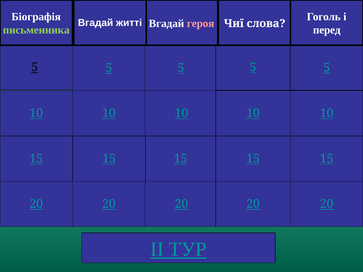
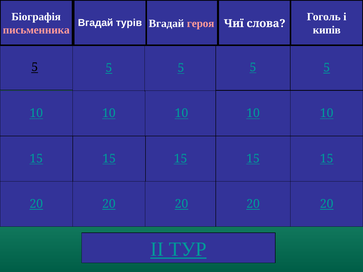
житті: житті -> турів
письменника colour: light green -> pink
перед: перед -> кипів
